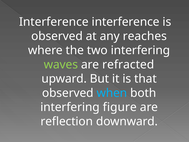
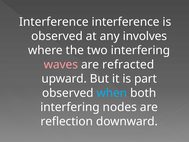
reaches: reaches -> involves
waves colour: light green -> pink
that: that -> part
figure: figure -> nodes
